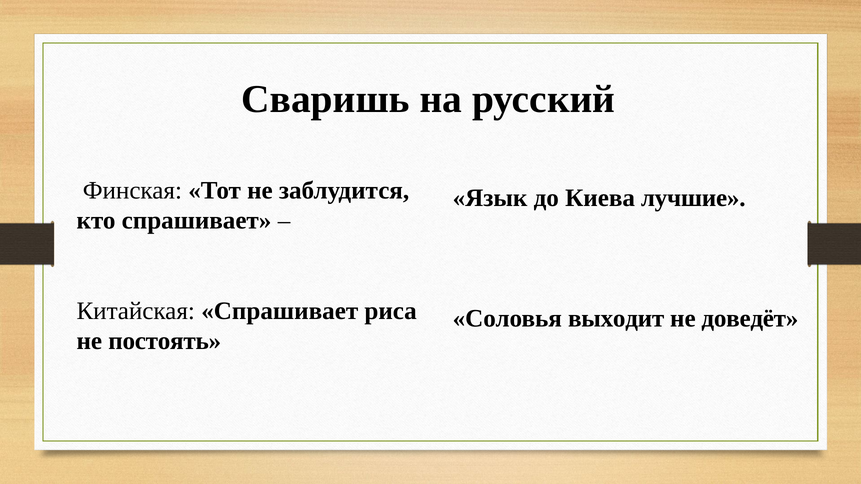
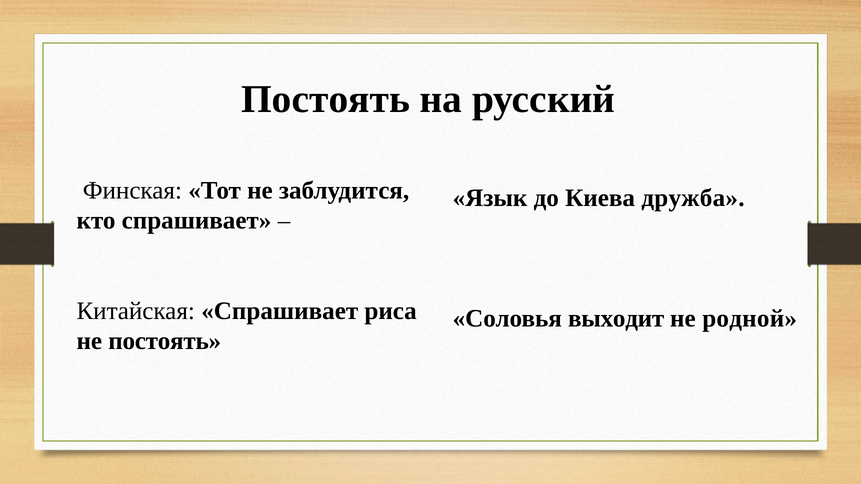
Сваришь at (326, 99): Сваришь -> Постоять
лучшие: лучшие -> дружба
доведёт: доведёт -> родной
